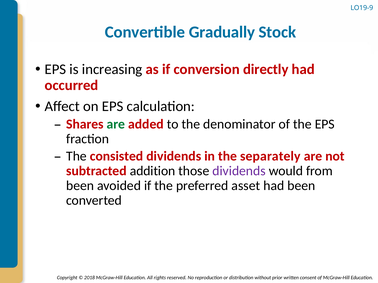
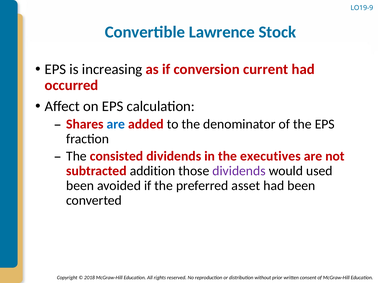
Gradually: Gradually -> Lawrence
directly: directly -> current
are at (116, 124) colour: green -> blue
separately: separately -> executives
from: from -> used
